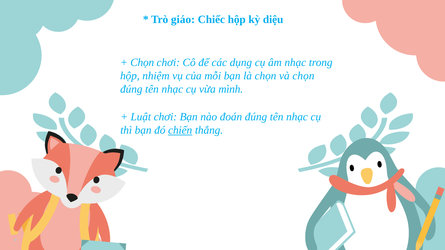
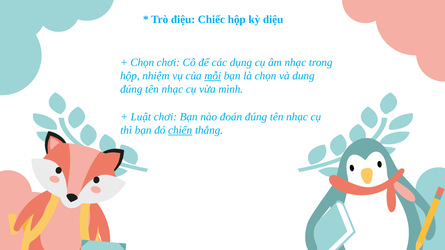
giáo: giáo -> điệu
mỗi underline: none -> present
và chọn: chọn -> dung
